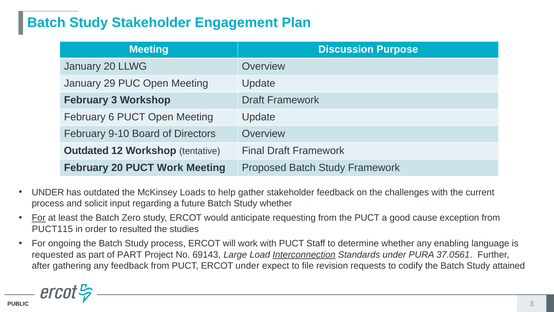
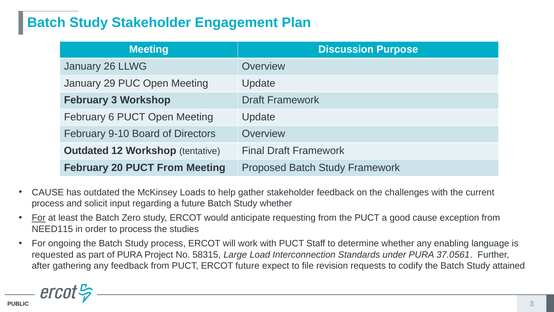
January 20: 20 -> 26
PUCT Work: Work -> From
UNDER at (48, 192): UNDER -> CAUSE
PUCT115: PUCT115 -> NEED115
to resulted: resulted -> process
of PART: PART -> PURA
69143: 69143 -> 58315
Interconnection underline: present -> none
ERCOT under: under -> future
